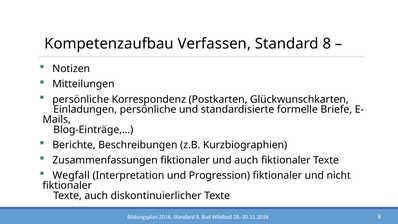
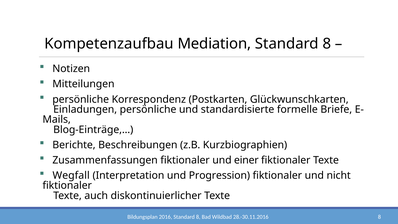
Verfassen: Verfassen -> Mediation
und auch: auch -> einer
